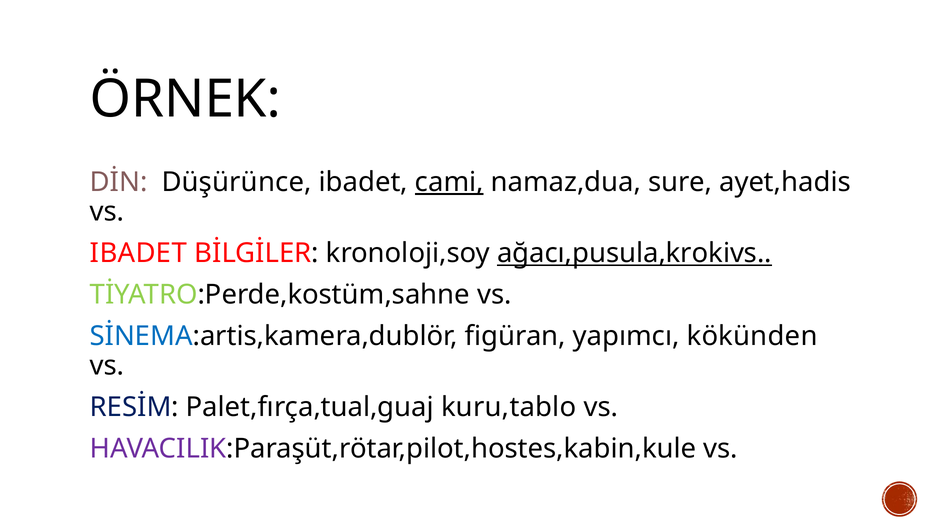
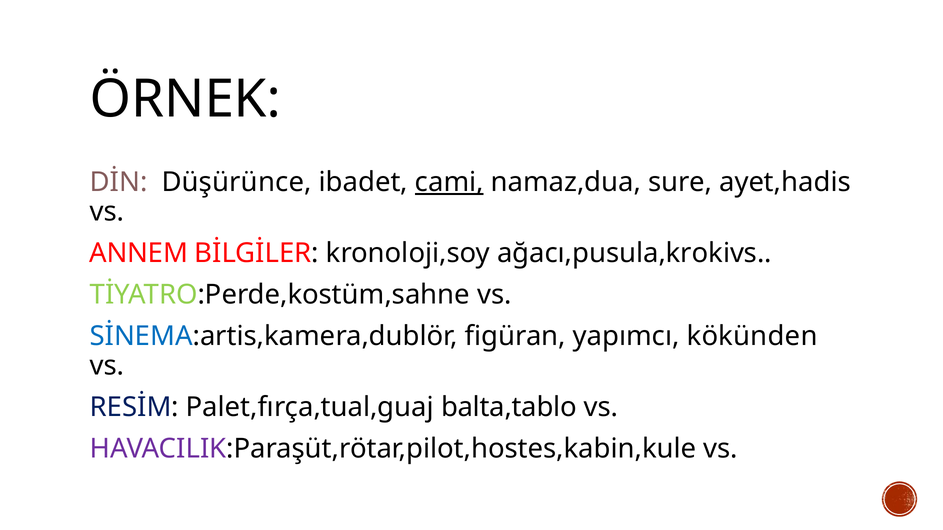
IBADET at (138, 254): IBADET -> ANNEM
ağacı,pusula,krokivs underline: present -> none
kuru,tablo: kuru,tablo -> balta,tablo
